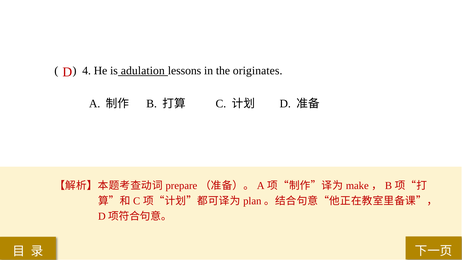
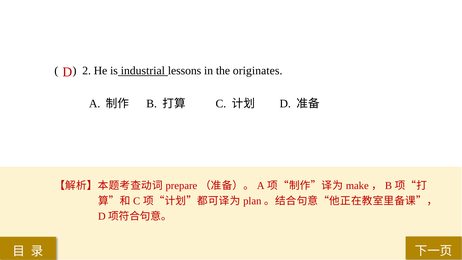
4: 4 -> 2
adulation: adulation -> industrial
